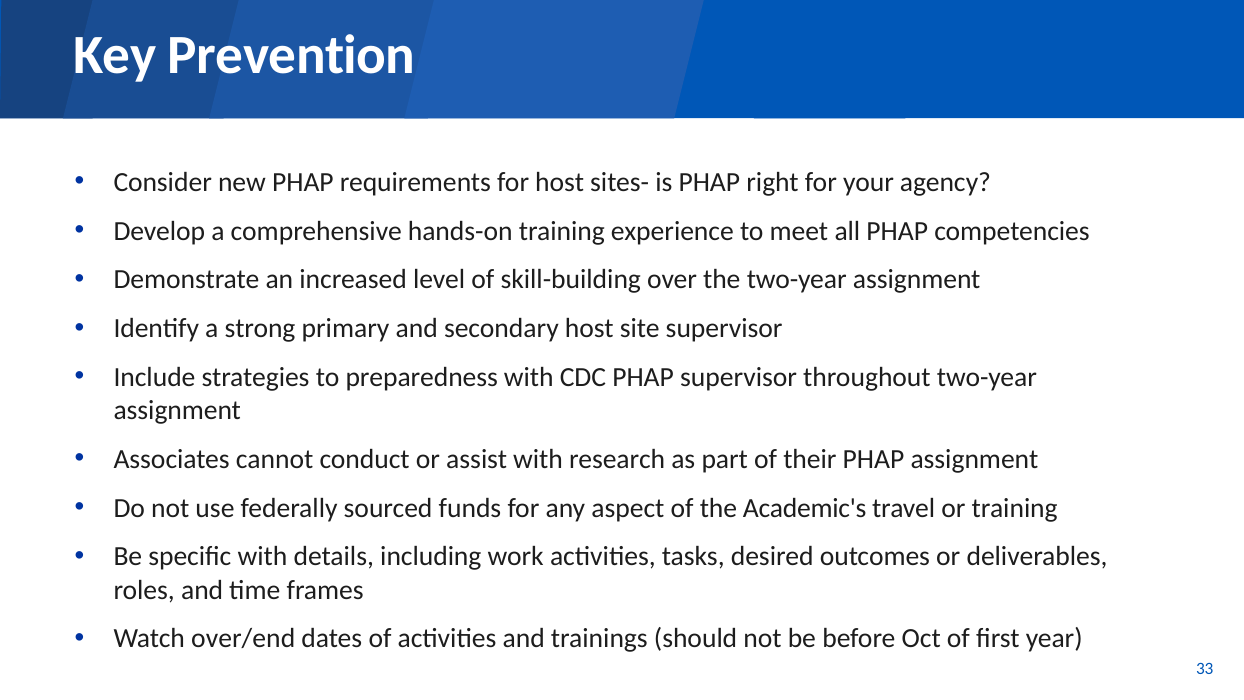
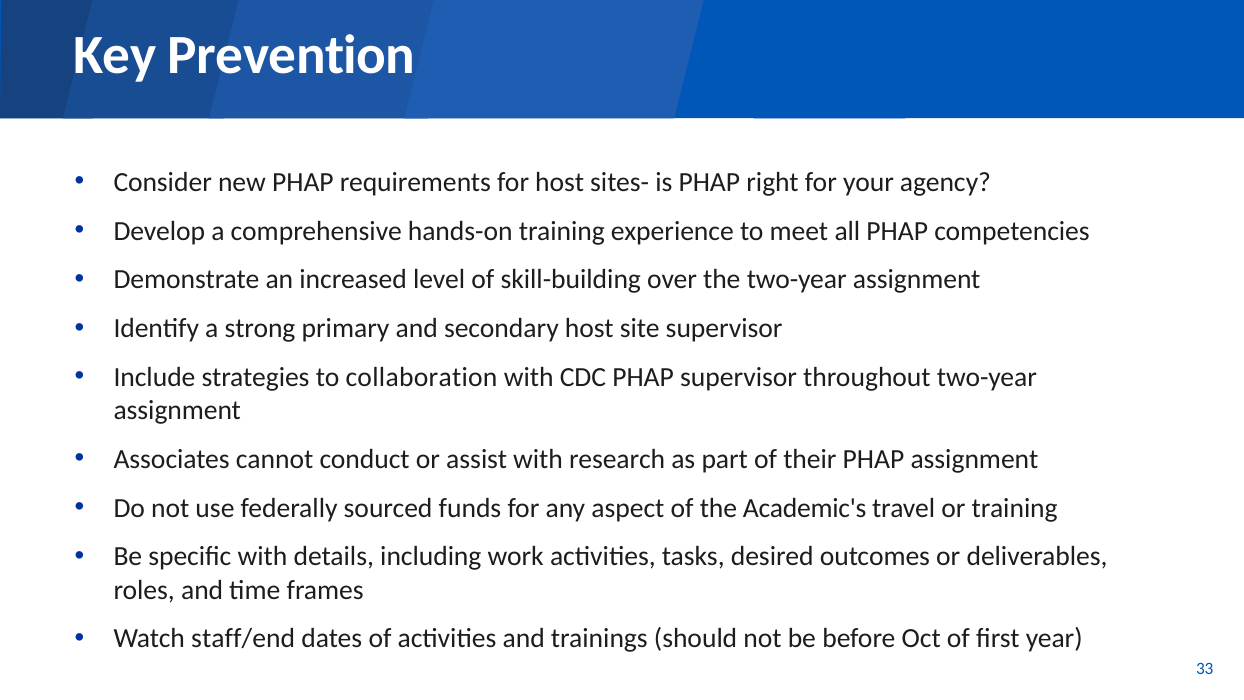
preparedness: preparedness -> collaboration
over/end: over/end -> staff/end
